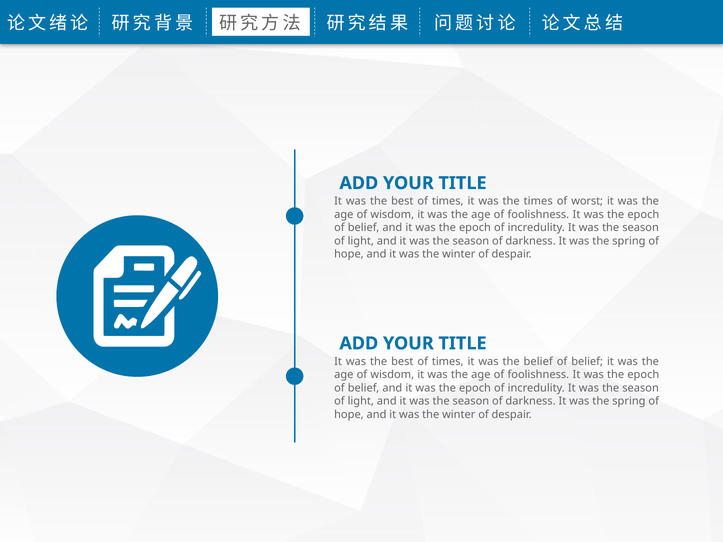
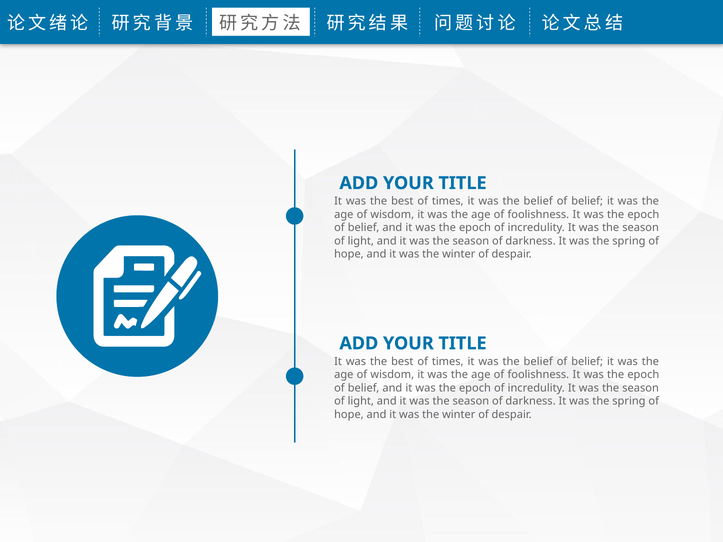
times at (538, 201): times -> belief
worst at (587, 201): worst -> belief
